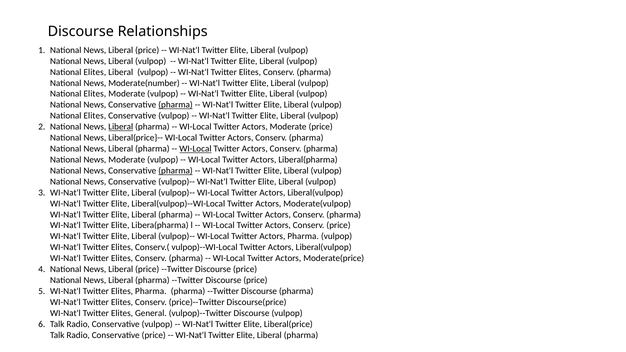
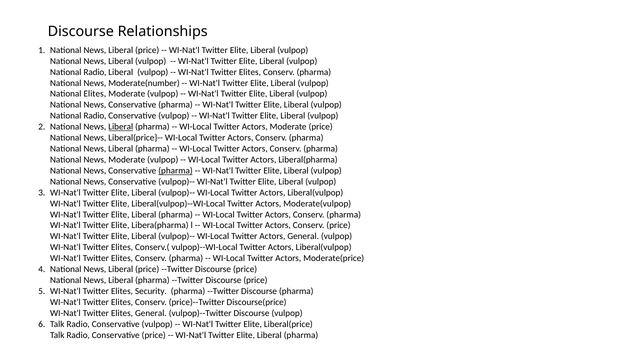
Elites at (95, 72): Elites -> Radio
pharma at (176, 105) underline: present -> none
Elites at (95, 116): Elites -> Radio
WI-Local at (195, 149) underline: present -> none
Actors Pharma: Pharma -> General
Elites Pharma: Pharma -> Security
